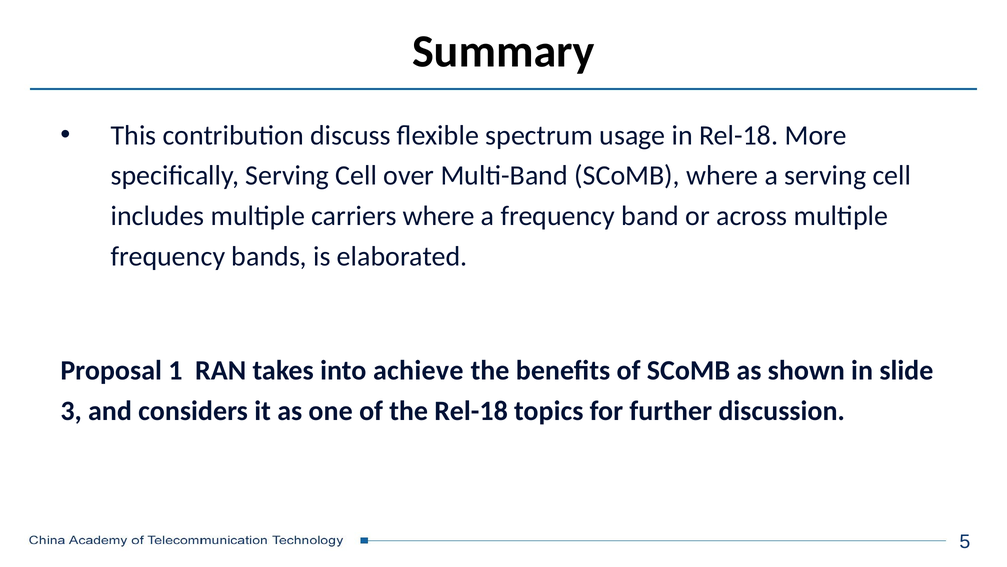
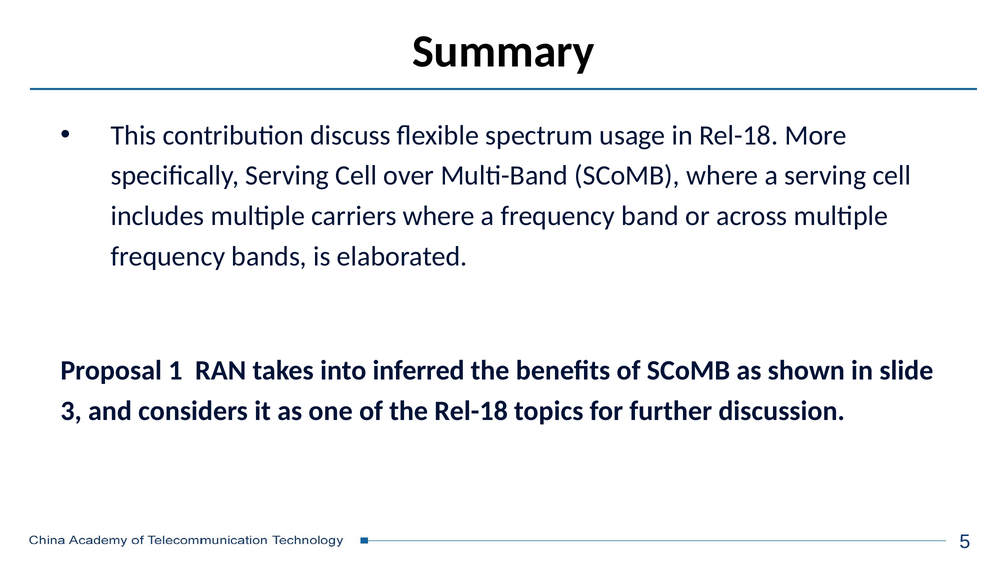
achieve: achieve -> inferred
